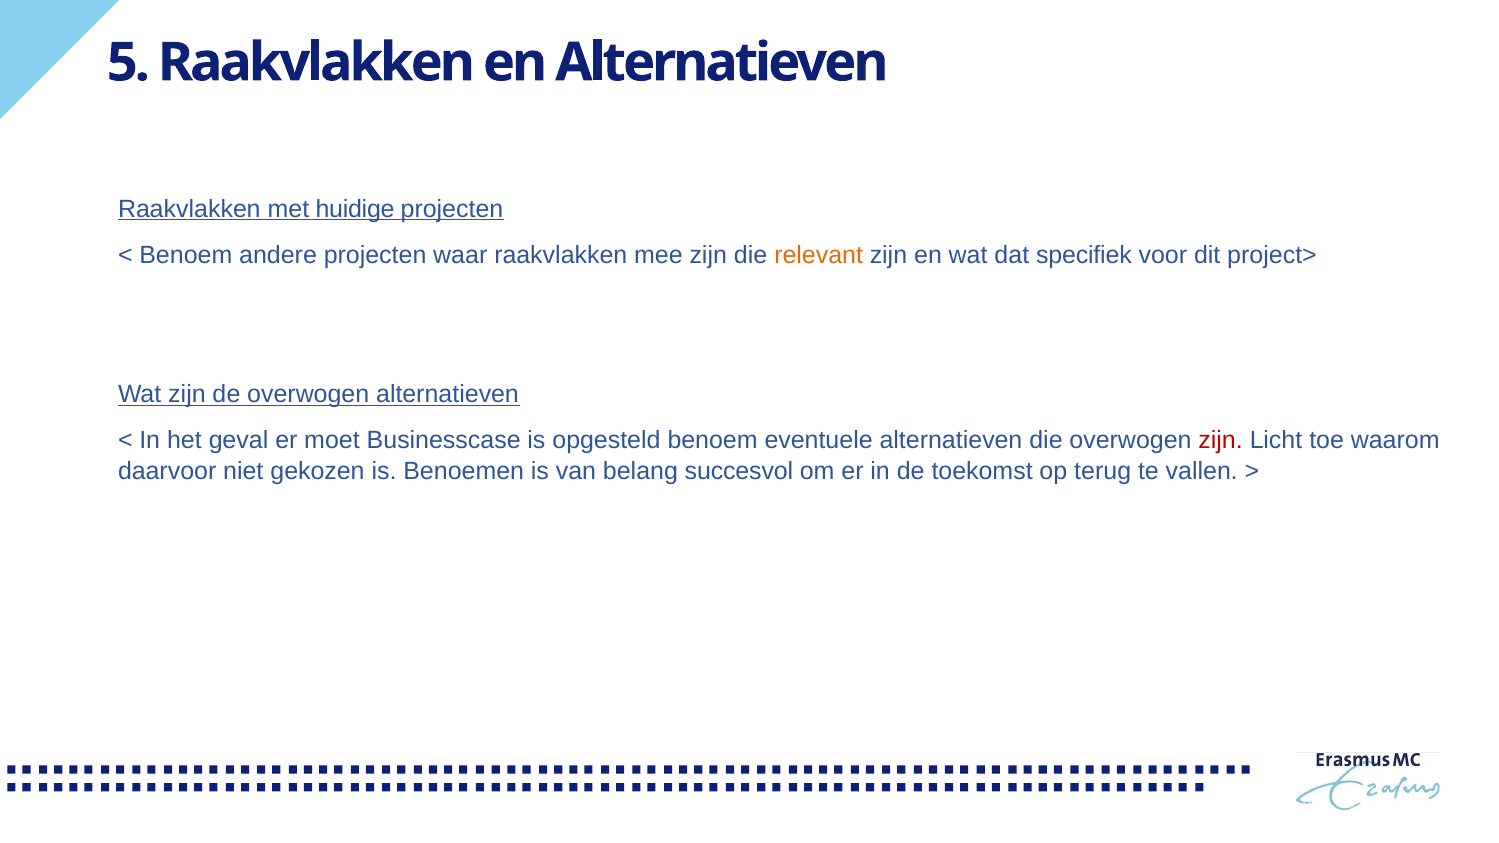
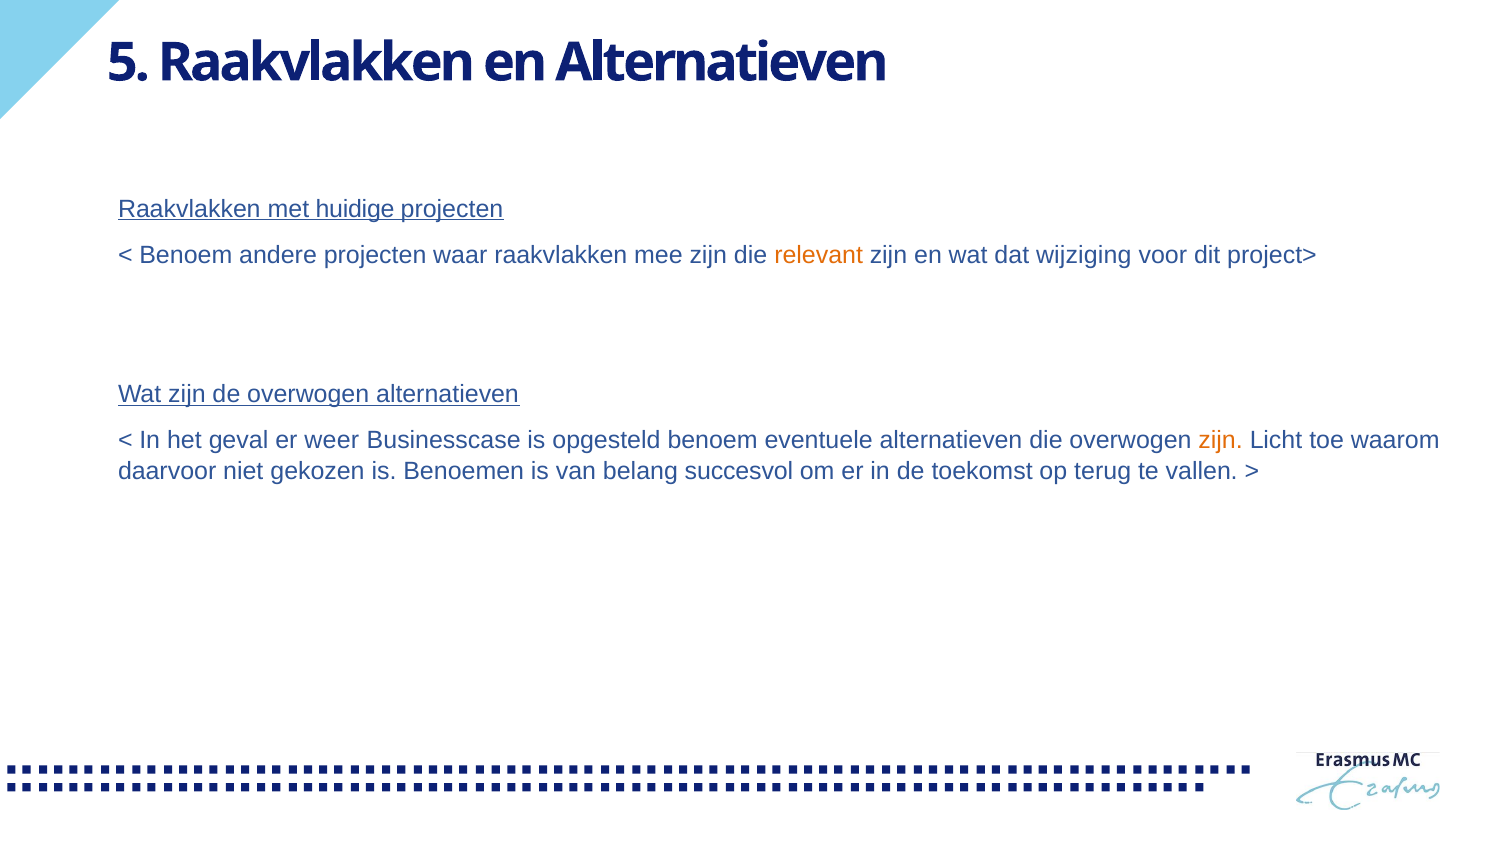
specifiek: specifiek -> wijziging
moet: moet -> weer
zijn at (1221, 441) colour: red -> orange
